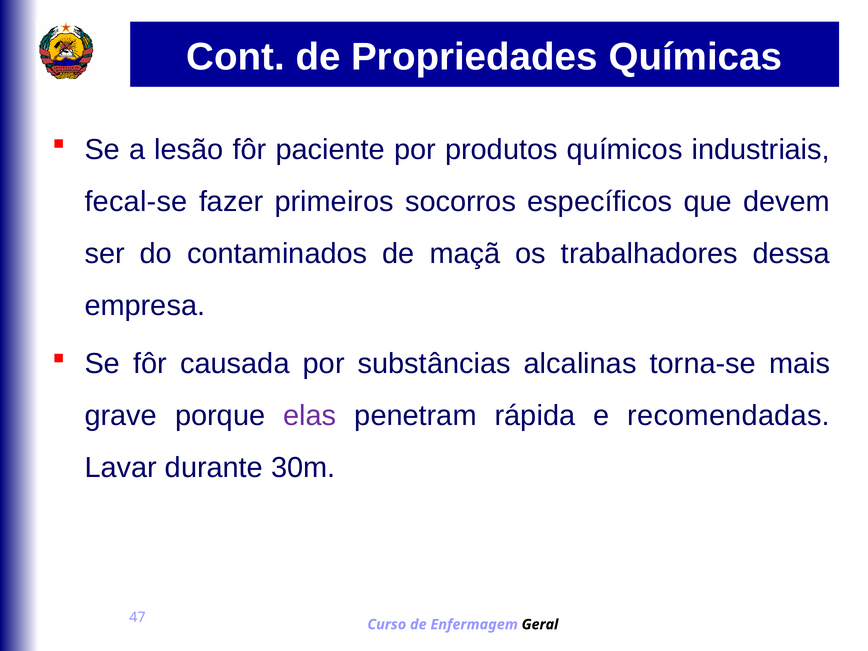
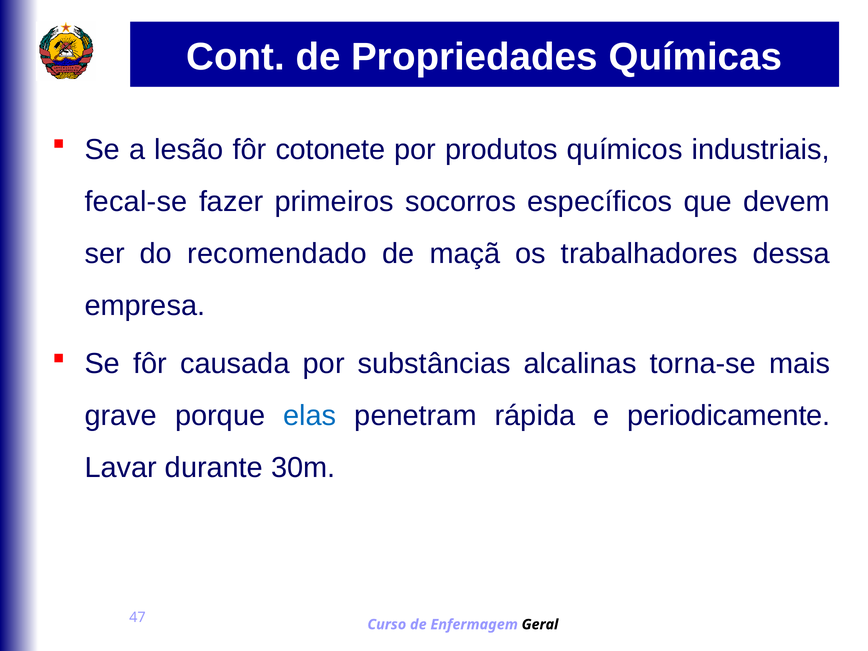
paciente: paciente -> cotonete
contaminados: contaminados -> recomendado
elas colour: purple -> blue
recomendadas: recomendadas -> periodicamente
